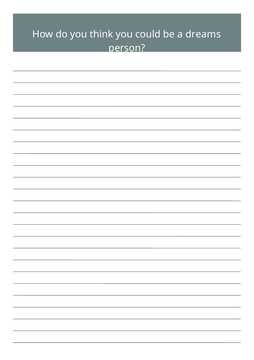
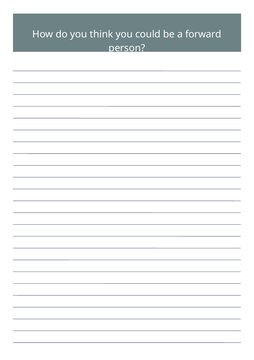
dreams: dreams -> forward
